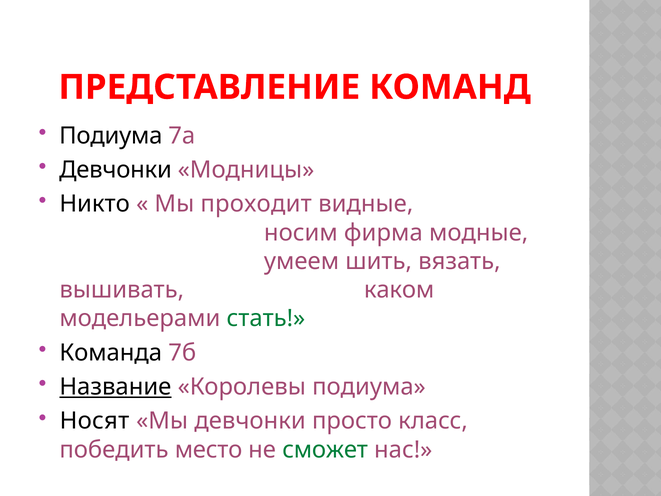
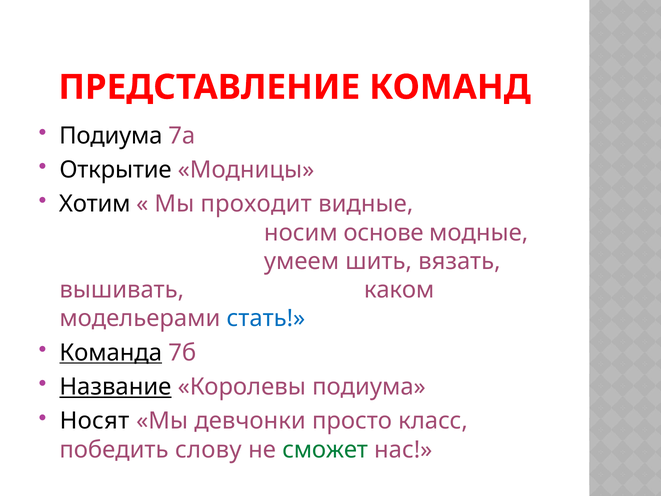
Девчонки at (116, 170): Девчонки -> Открытие
Никто: Никто -> Хотим
фирма: фирма -> основе
стать colour: green -> blue
Команда underline: none -> present
место: место -> слову
